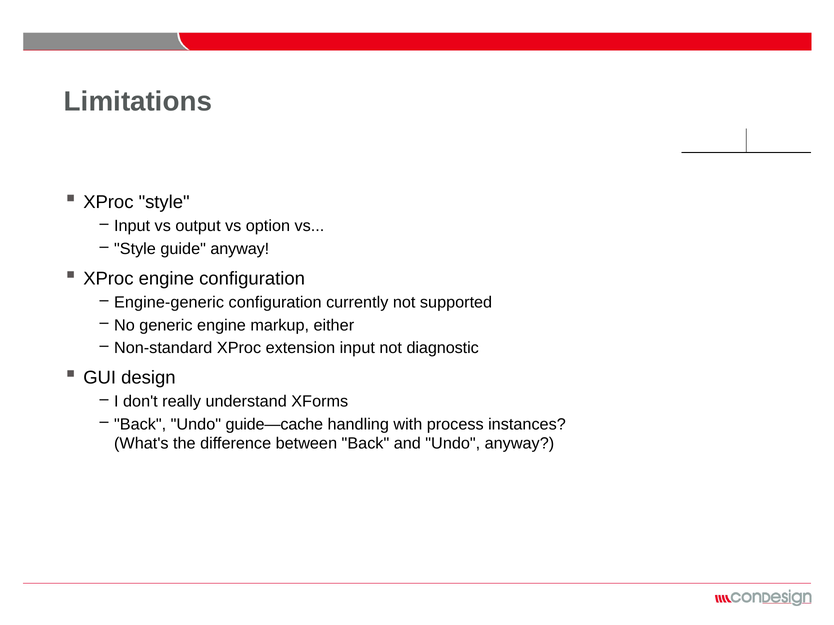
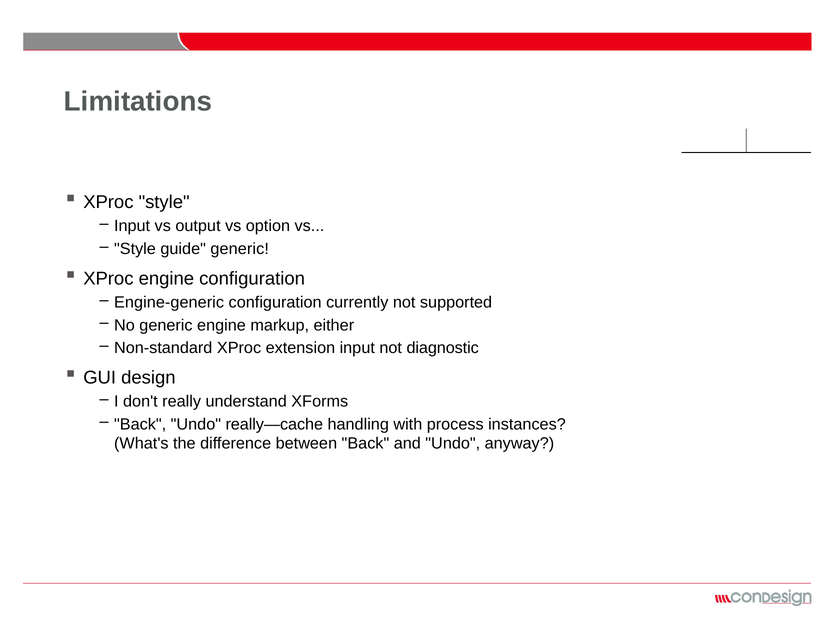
guide anyway: anyway -> generic
guide—cache: guide—cache -> really—cache
